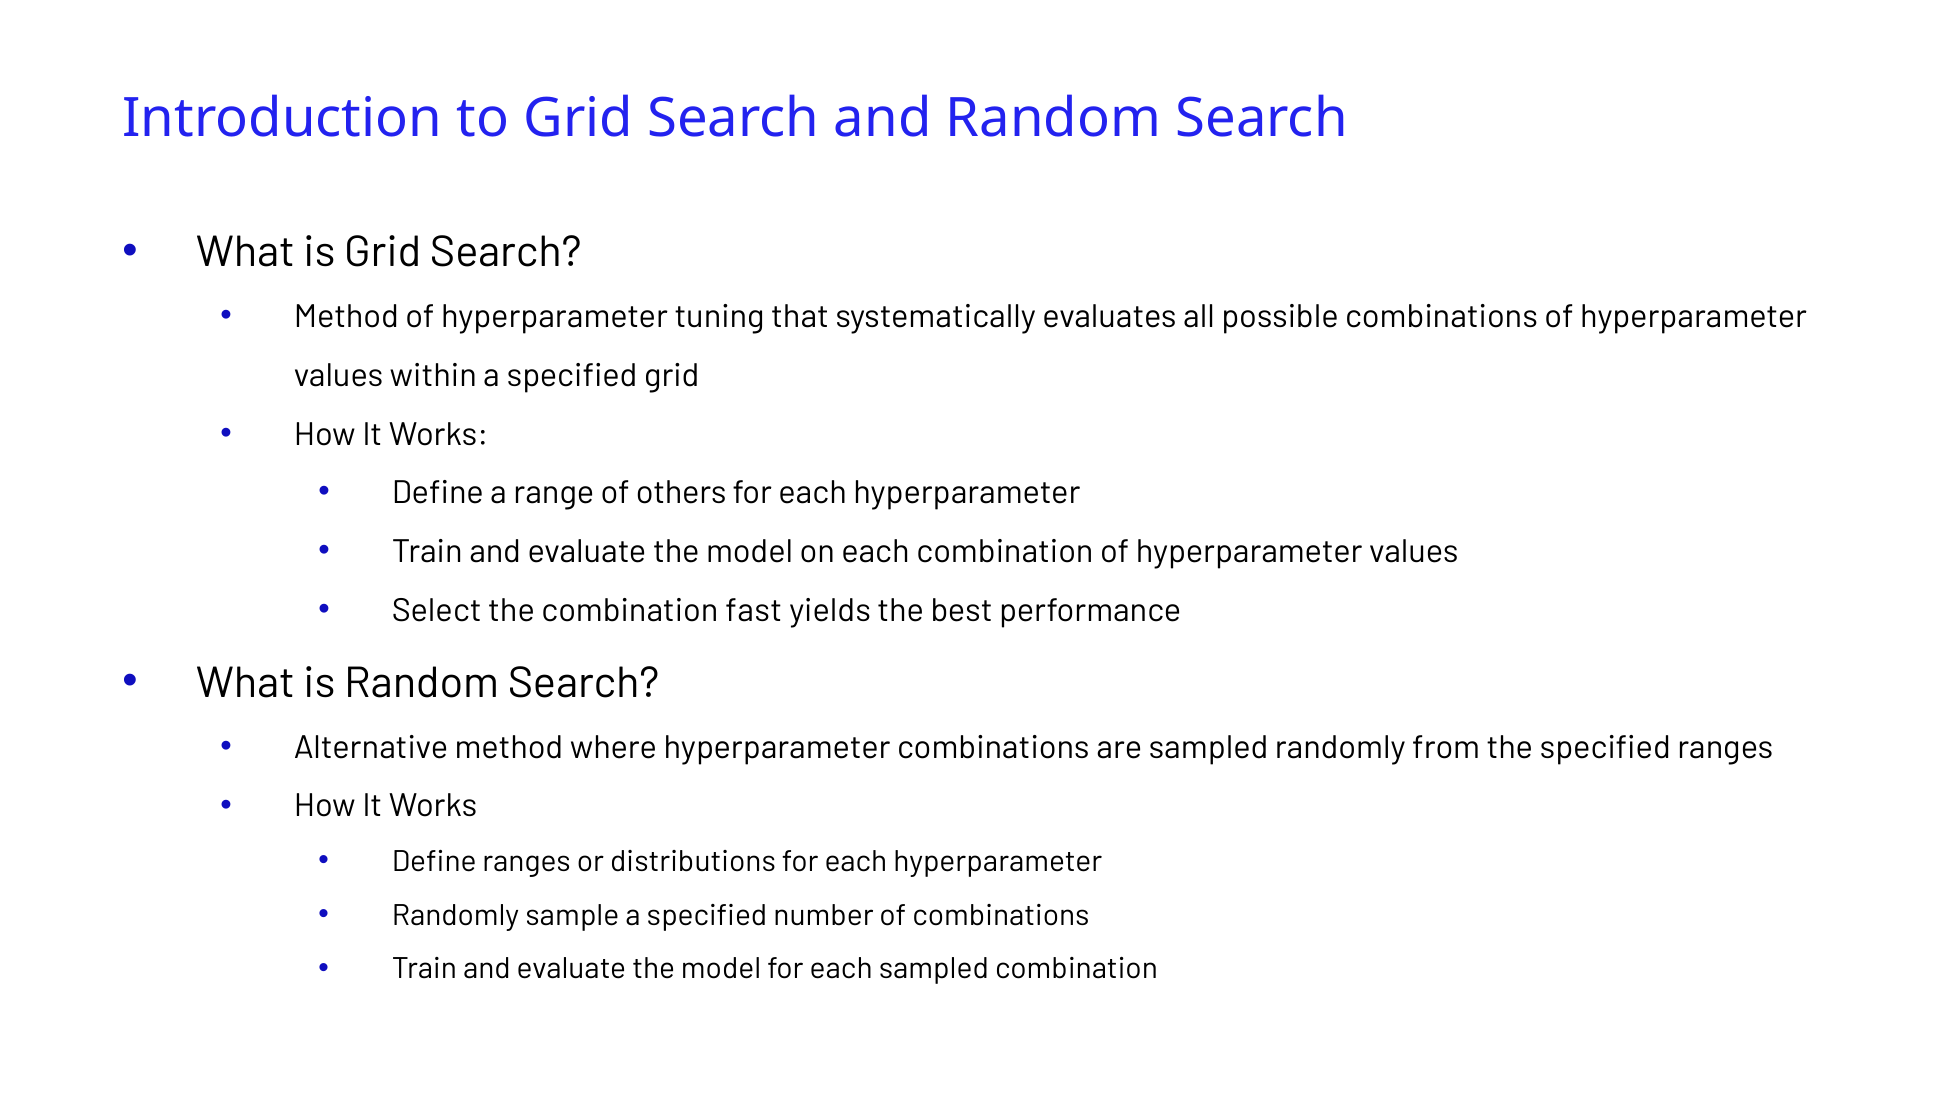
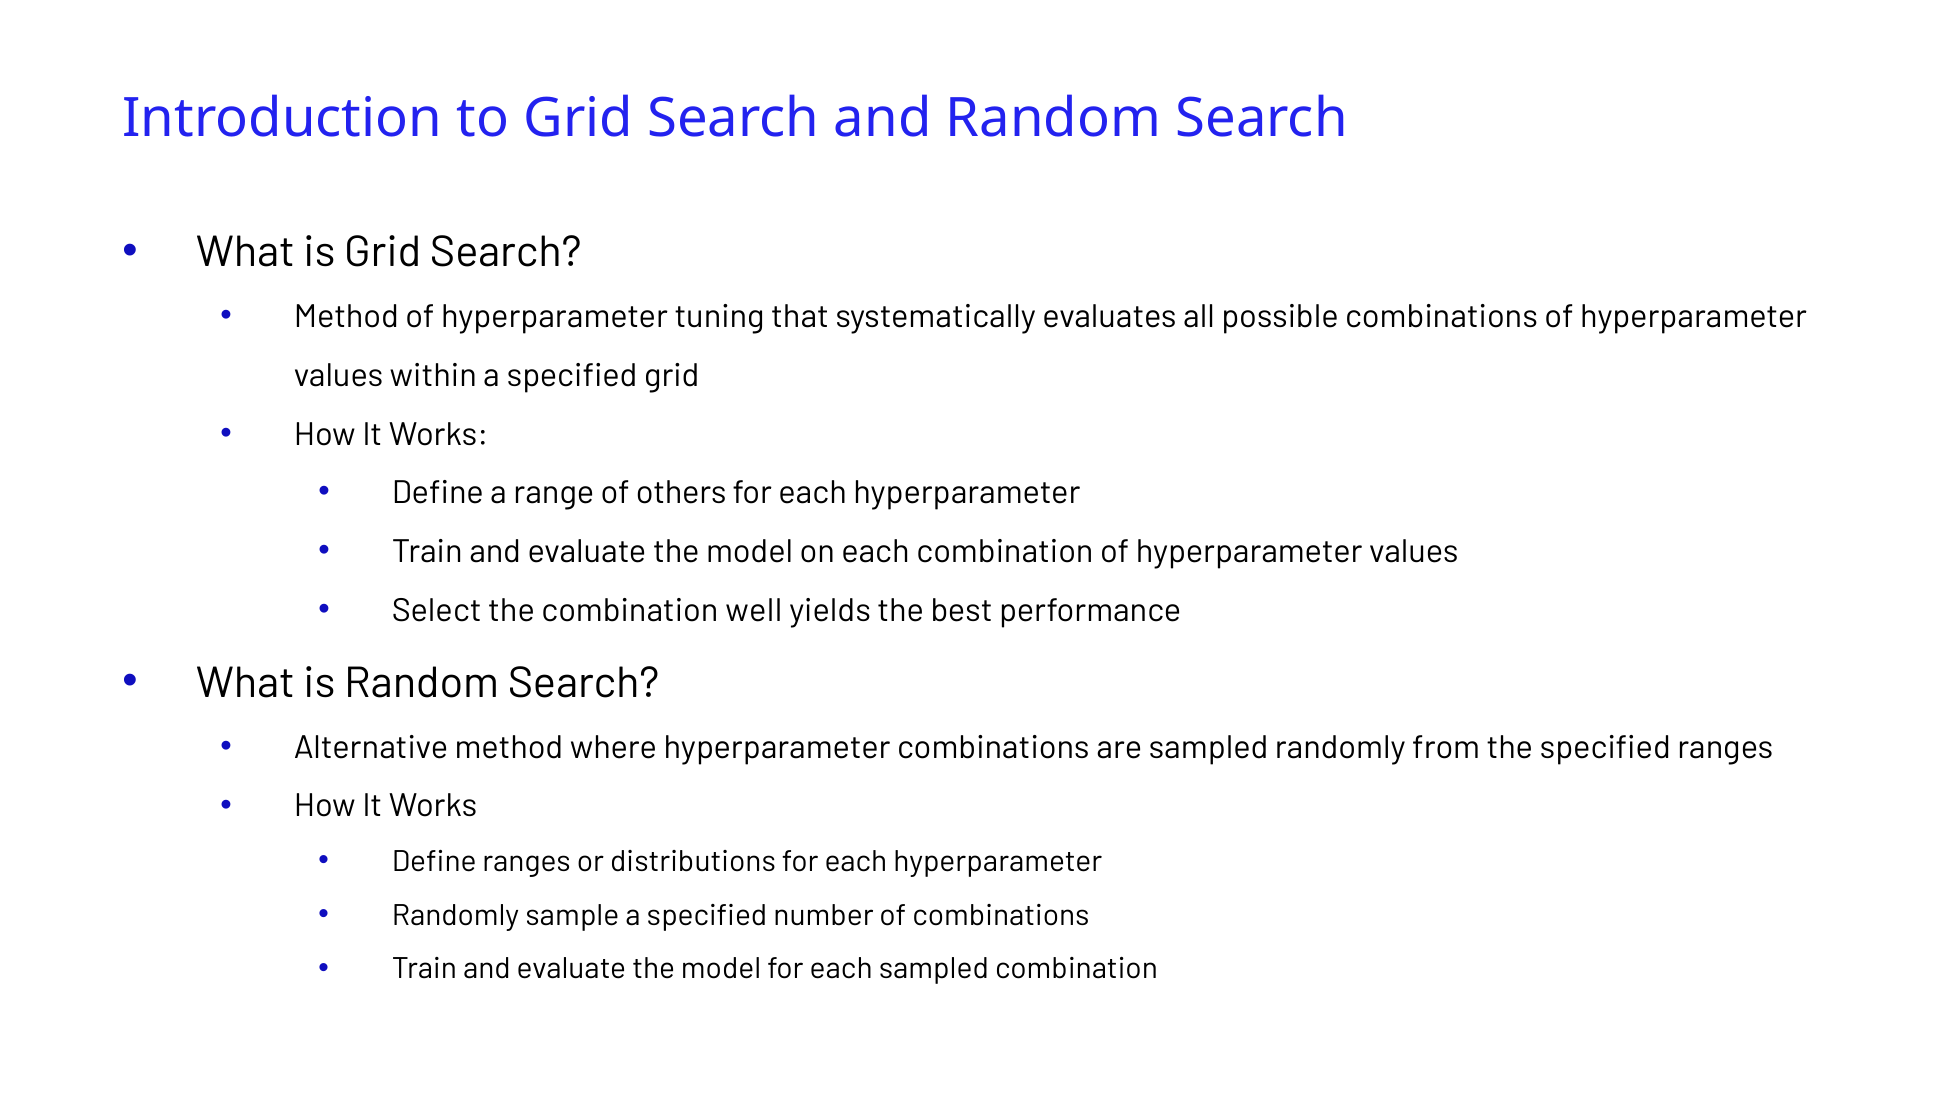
fast: fast -> well
